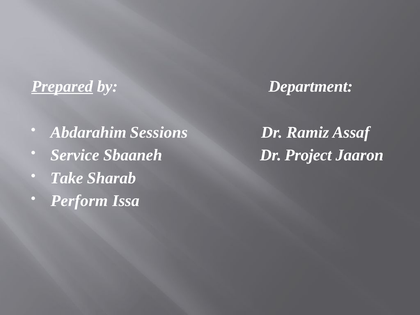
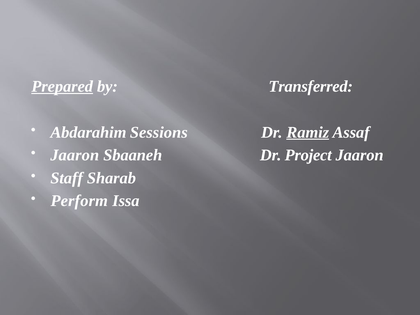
Department: Department -> Transferred
Ramiz underline: none -> present
Service at (75, 155): Service -> Jaaron
Take: Take -> Staff
